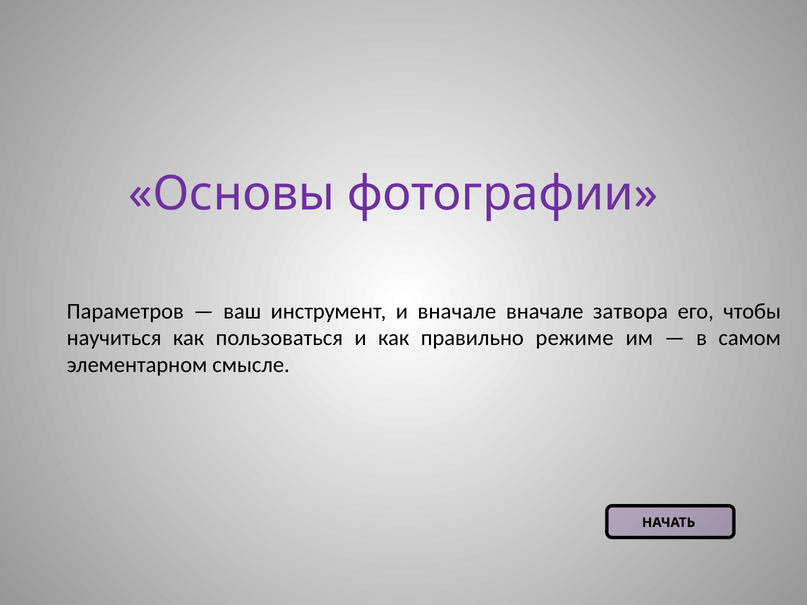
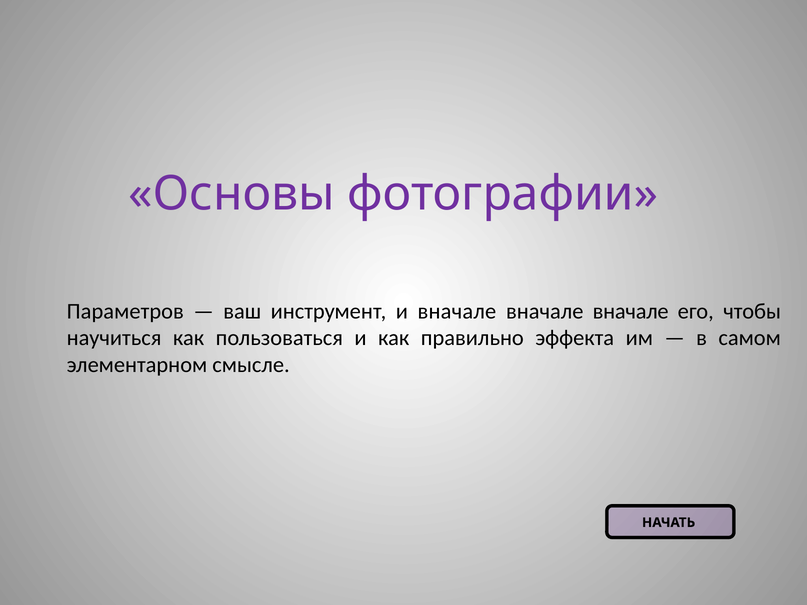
затвора at (630, 311): затвора -> вначале
режиме: режиме -> эффекта
